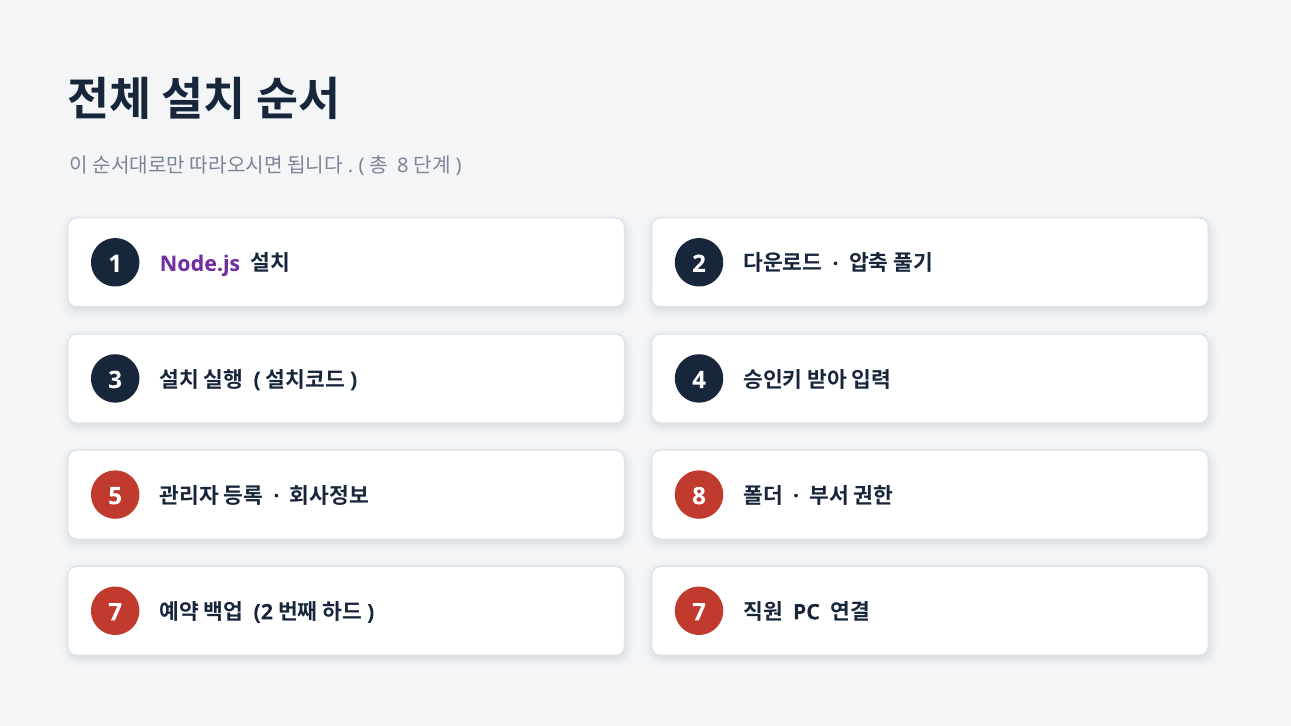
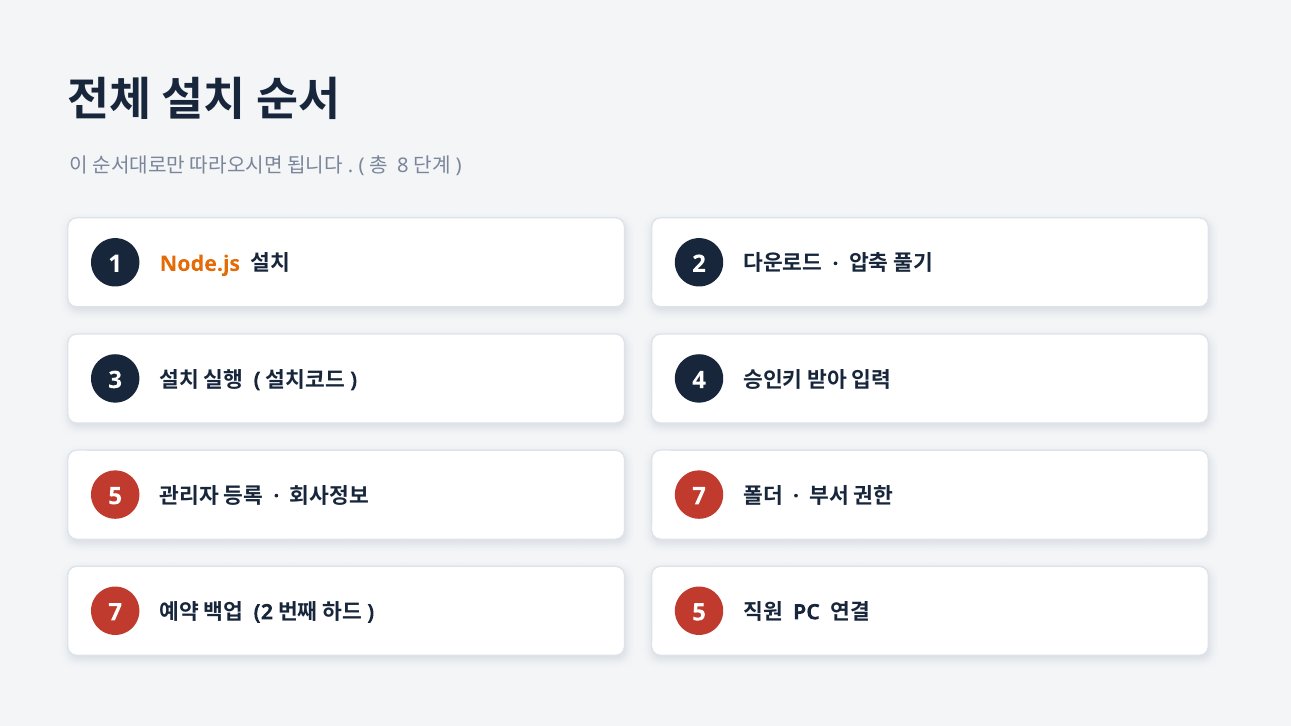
Node.js colour: purple -> orange
8 at (699, 496): 8 -> 7
7 at (699, 613): 7 -> 5
